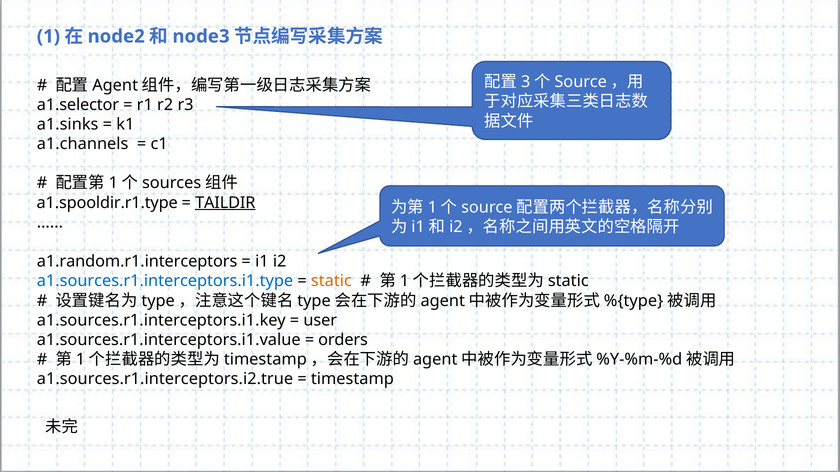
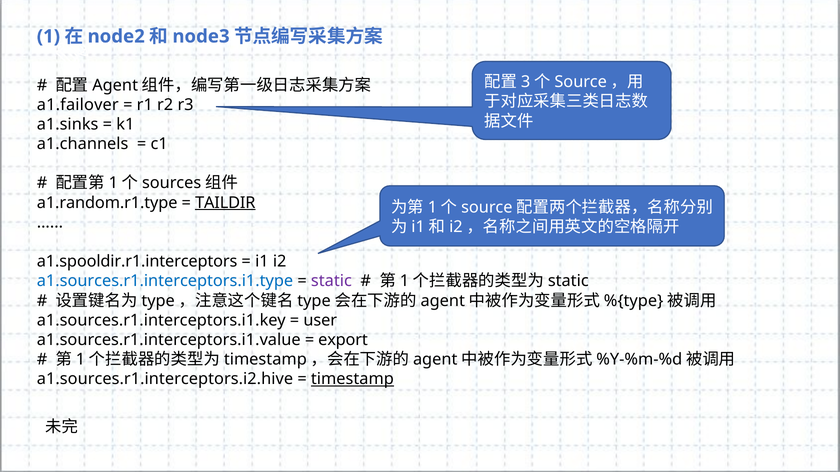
a1.selector: a1.selector -> a1.failover
a1.spooldir.r1.type: a1.spooldir.r1.type -> a1.random.r1.type
a1.random.r1.interceptors: a1.random.r1.interceptors -> a1.spooldir.r1.interceptors
static colour: orange -> purple
orders: orders -> export
a1.sources.r1.interceptors.i2.true: a1.sources.r1.interceptors.i2.true -> a1.sources.r1.interceptors.i2.hive
timestamp underline: none -> present
